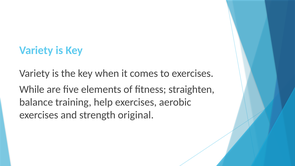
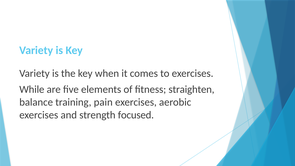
help: help -> pain
original: original -> focused
